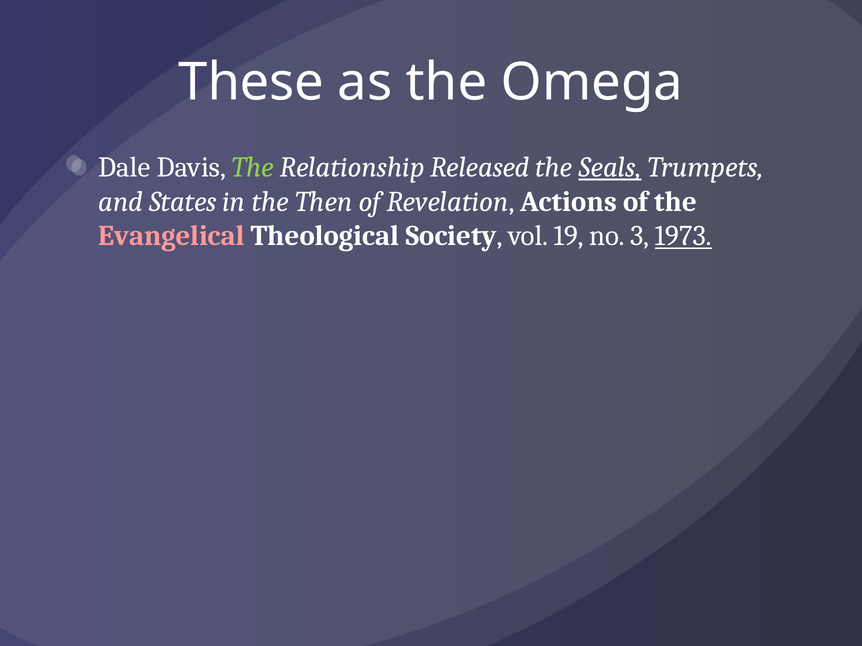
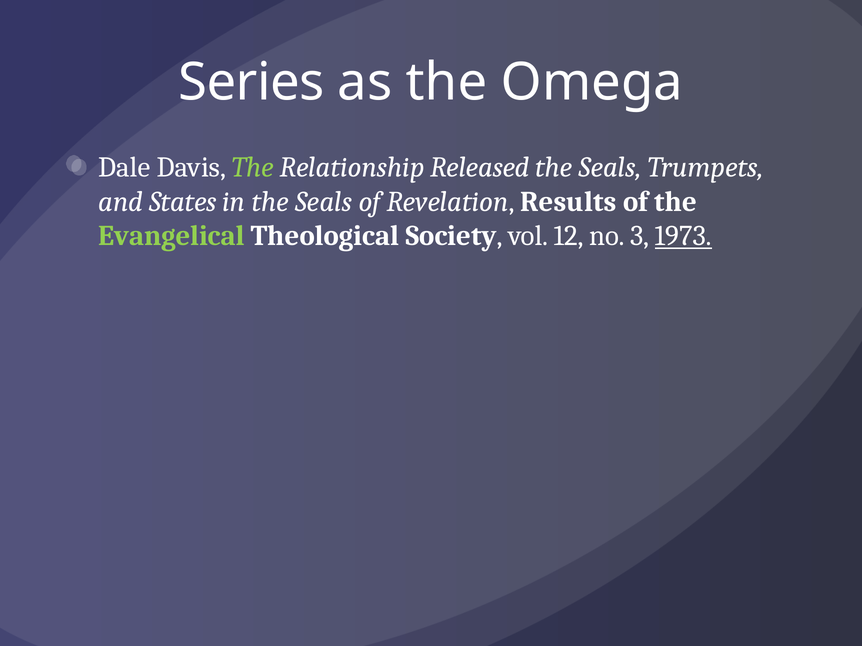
These: These -> Series
Seals at (610, 167) underline: present -> none
in the Then: Then -> Seals
Actions: Actions -> Results
Evangelical colour: pink -> light green
19: 19 -> 12
